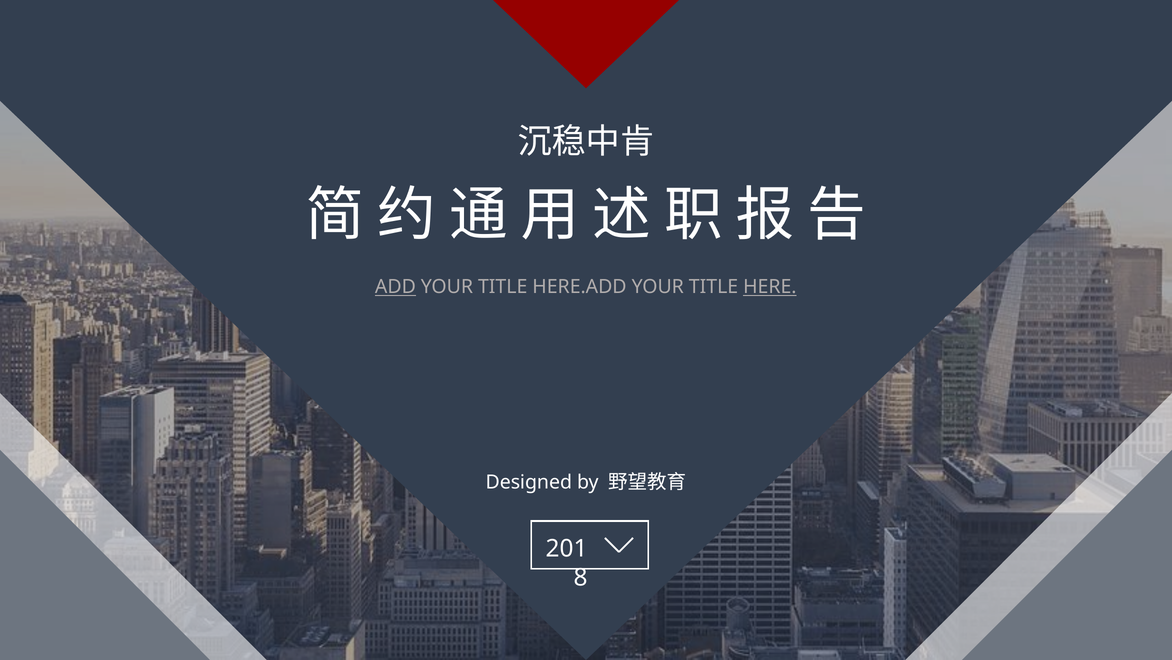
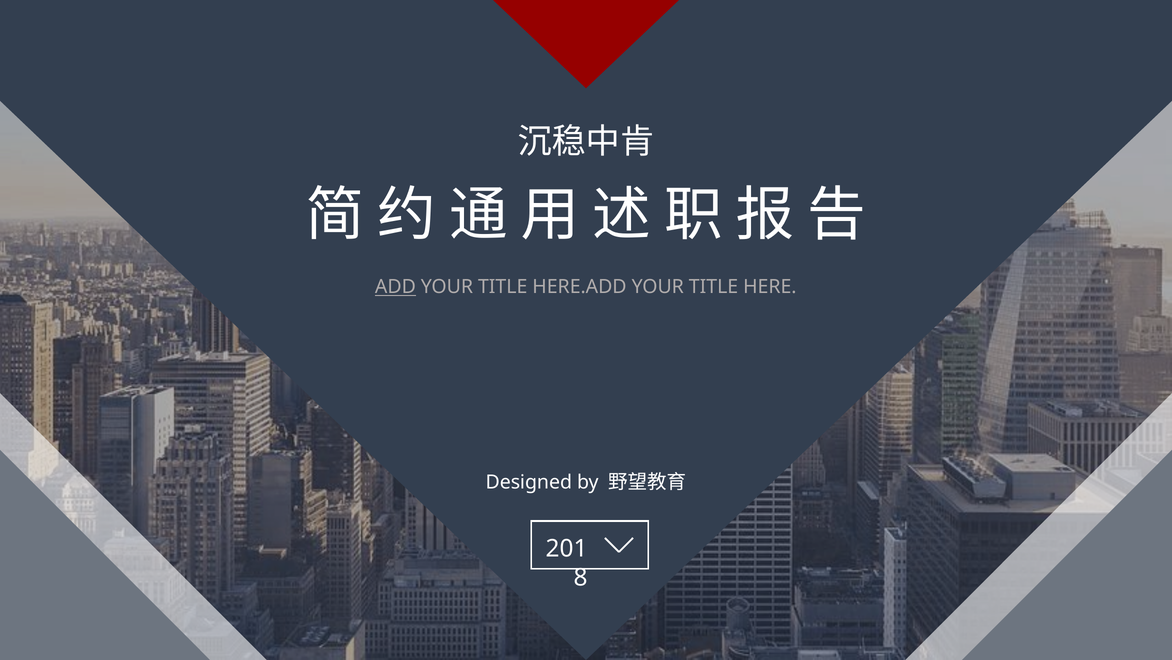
HERE underline: present -> none
